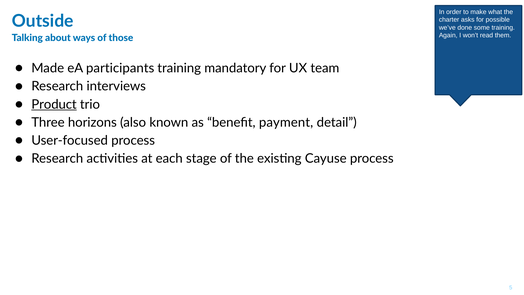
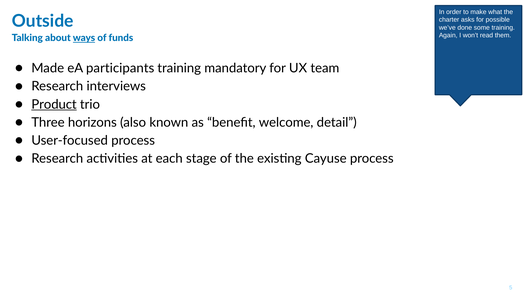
ways underline: none -> present
those: those -> funds
payment: payment -> welcome
